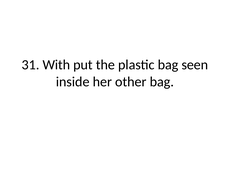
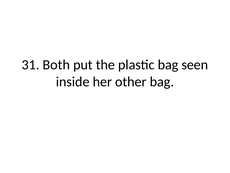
With: With -> Both
